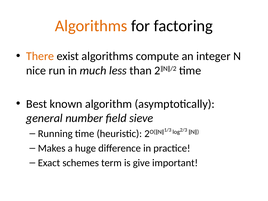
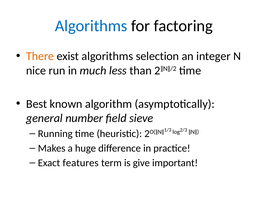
Algorithms at (91, 26) colour: orange -> blue
compute: compute -> selection
schemes: schemes -> features
